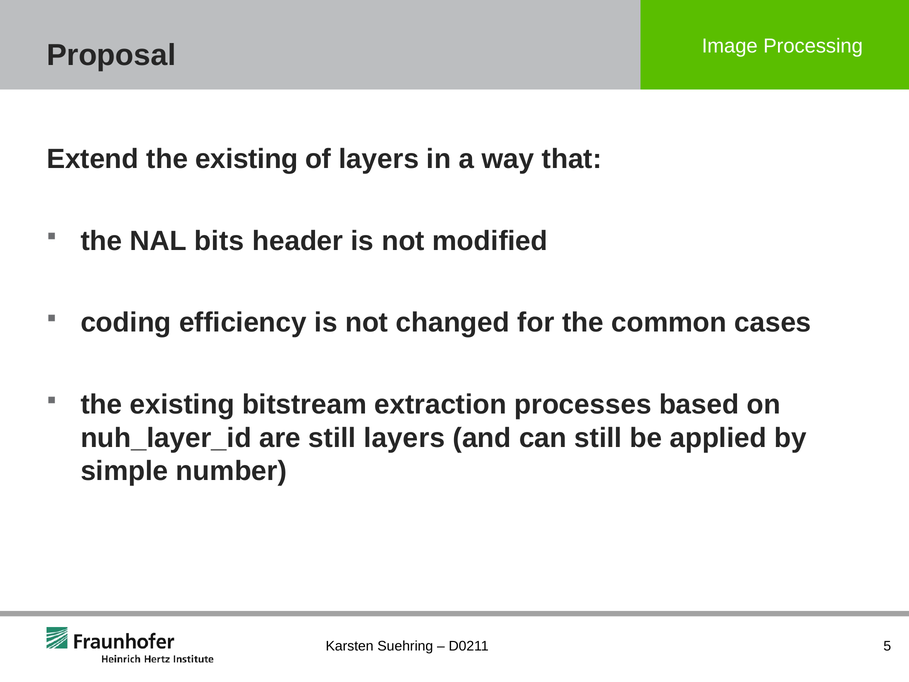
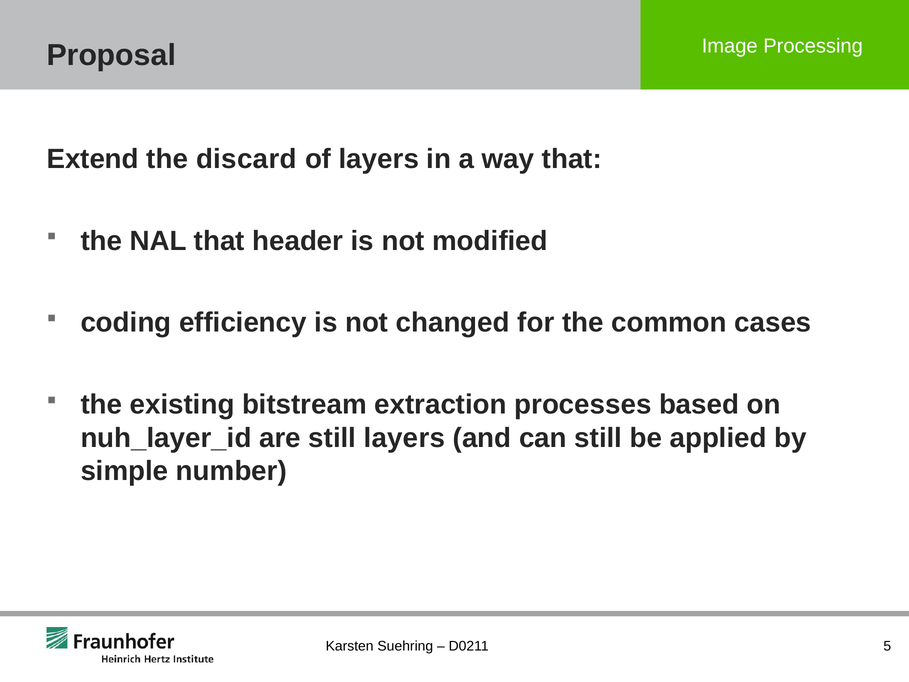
Extend the existing: existing -> discard
NAL bits: bits -> that
